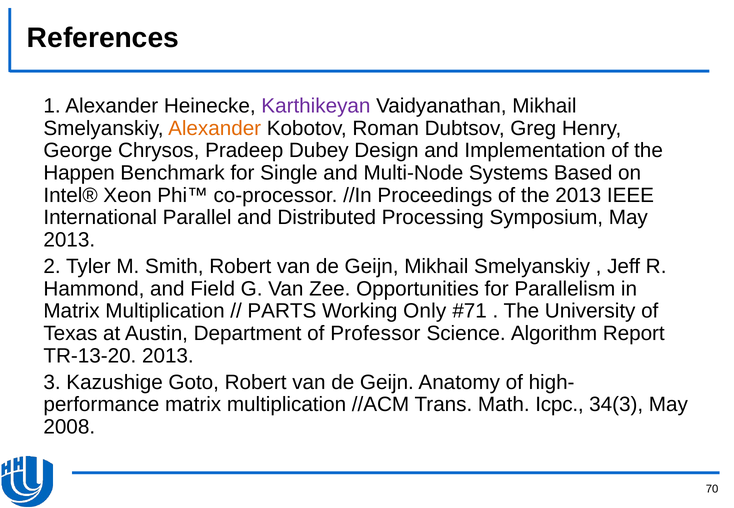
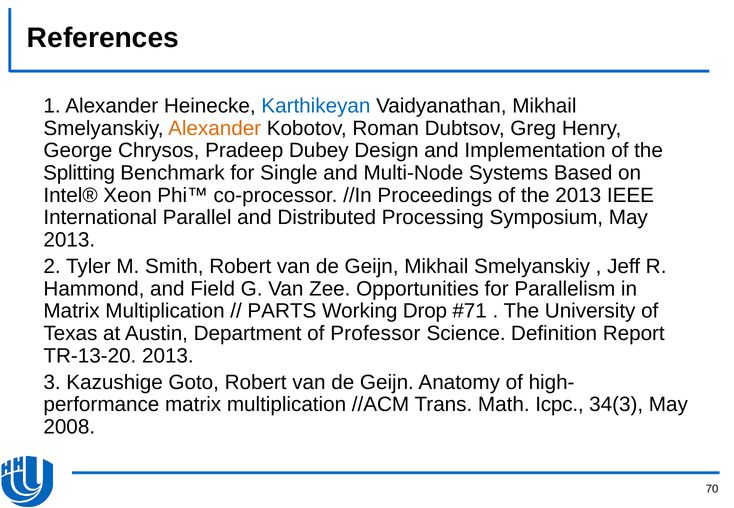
Karthikeyan colour: purple -> blue
Happen: Happen -> Splitting
Only: Only -> Drop
Algorithm: Algorithm -> Definition
